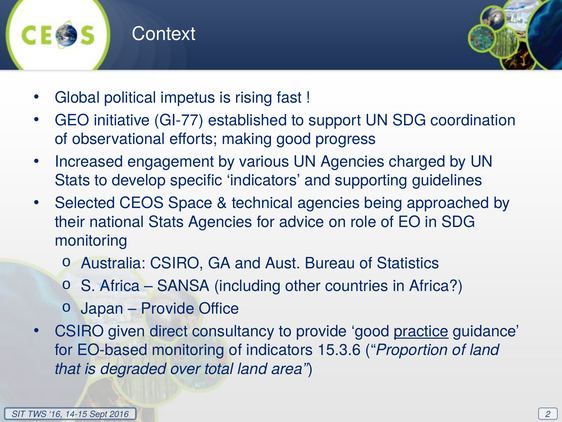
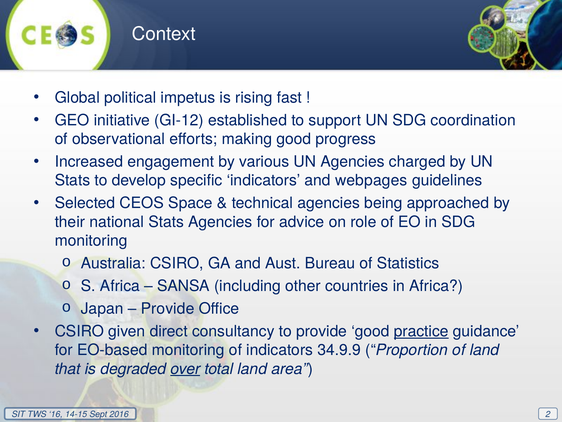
GI-77: GI-77 -> GI-12
supporting: supporting -> webpages
15.3.6: 15.3.6 -> 34.9.9
over underline: none -> present
